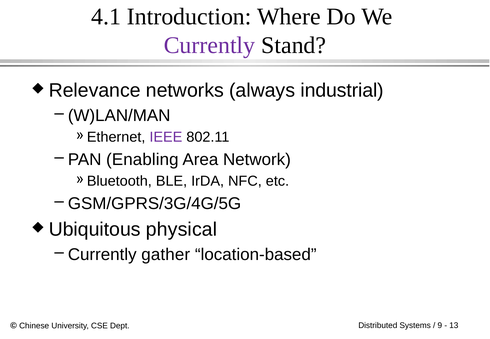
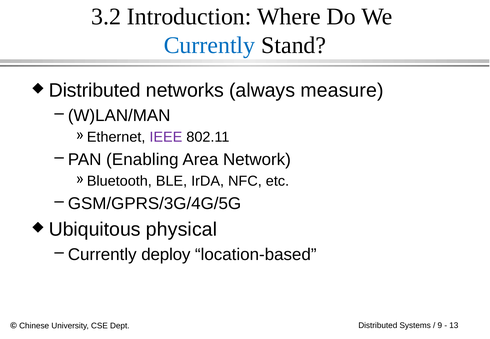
4.1: 4.1 -> 3.2
Currently at (209, 45) colour: purple -> blue
Relevance at (95, 91): Relevance -> Distributed
industrial: industrial -> measure
gather: gather -> deploy
